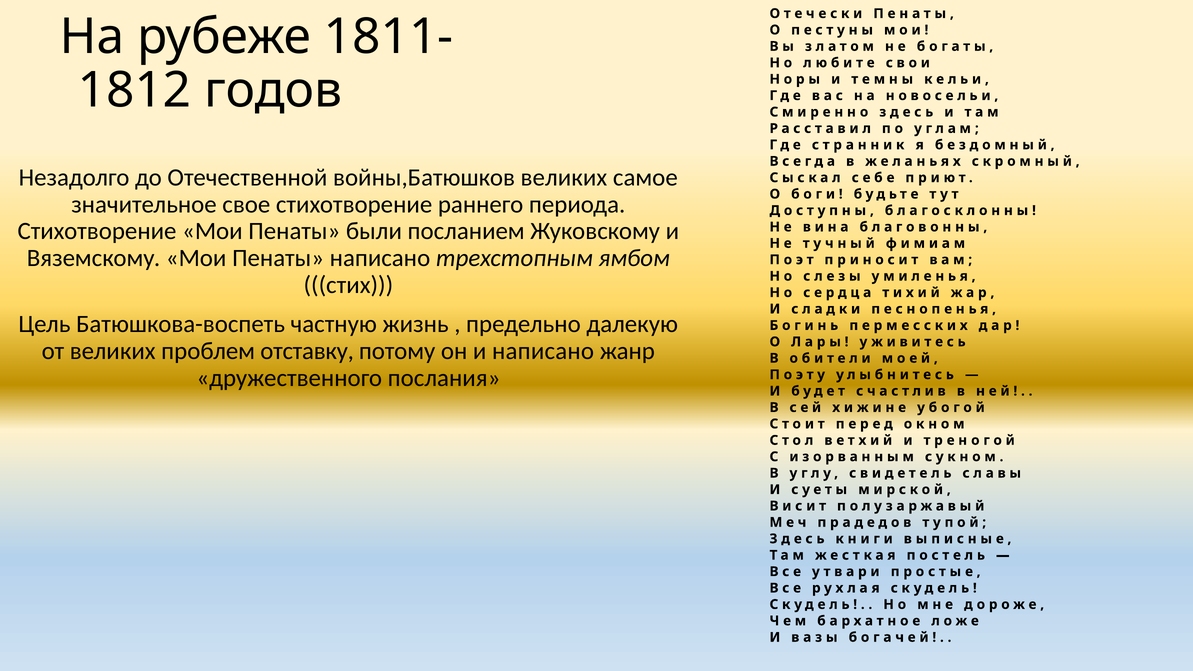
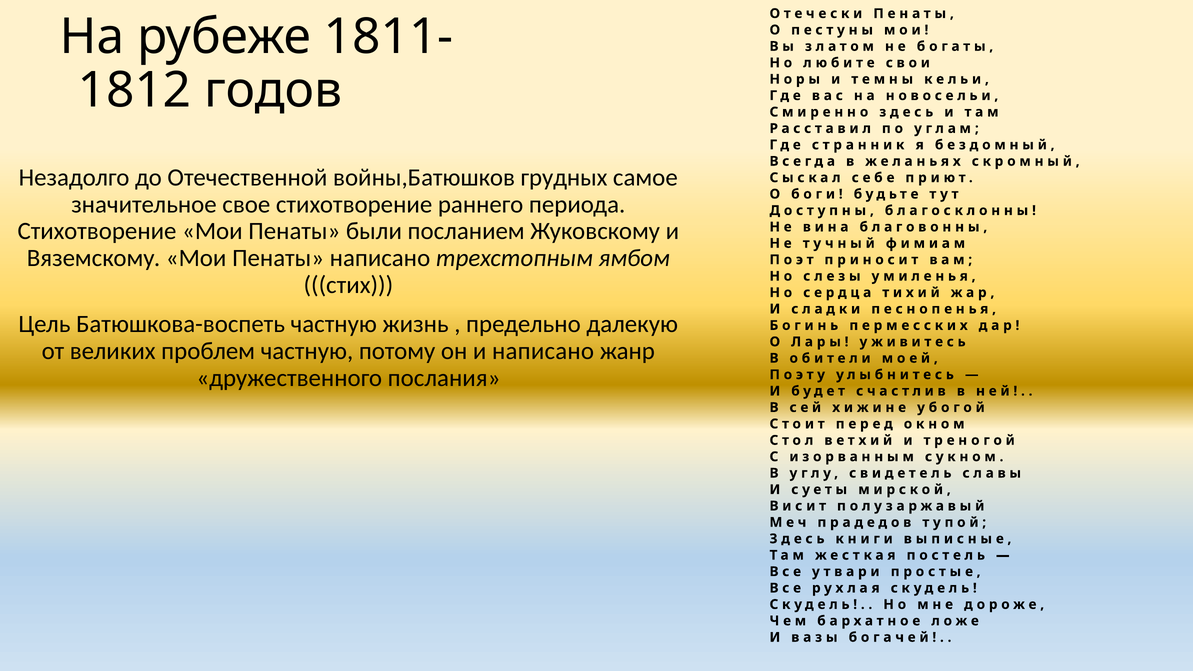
войны,Батюшков великих: великих -> грудных
проблем отставку: отставку -> частную
